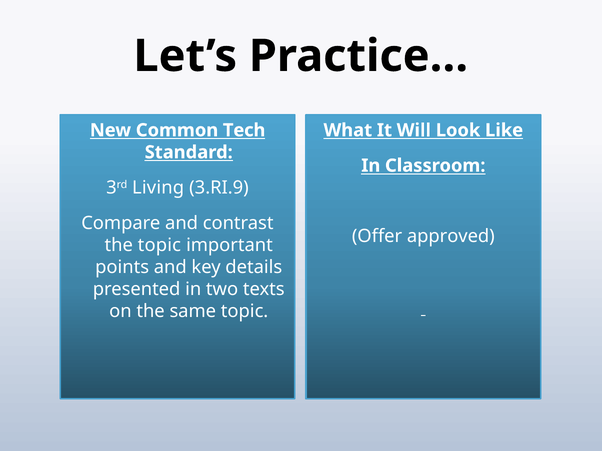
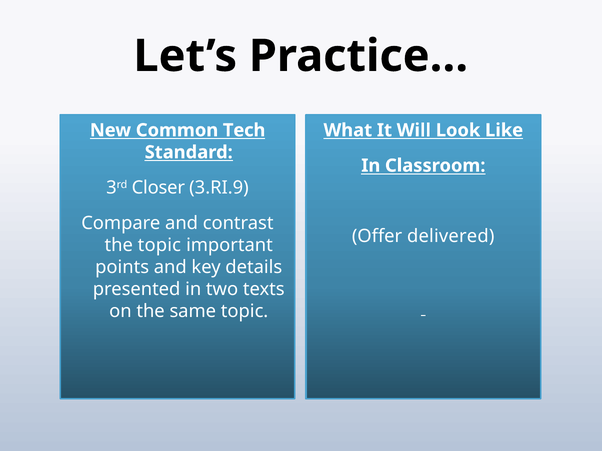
Living: Living -> Closer
approved: approved -> delivered
